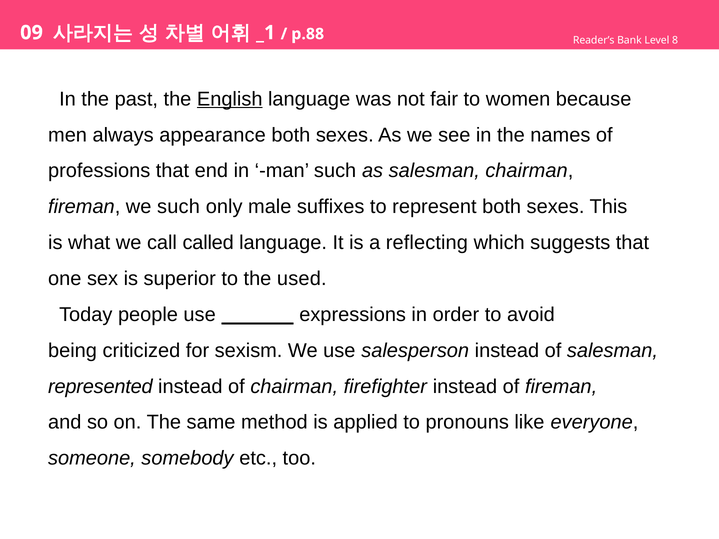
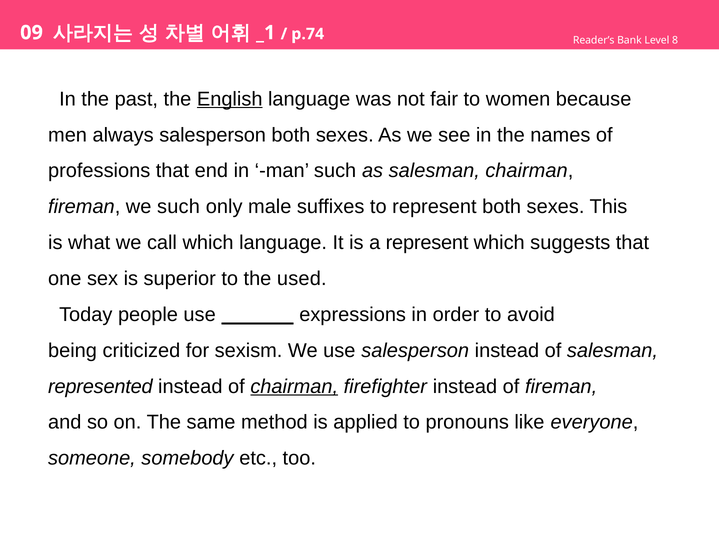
p.88: p.88 -> p.74
always appearance: appearance -> salesperson
call called: called -> which
a reflecting: reflecting -> represent
chairman at (294, 387) underline: none -> present
